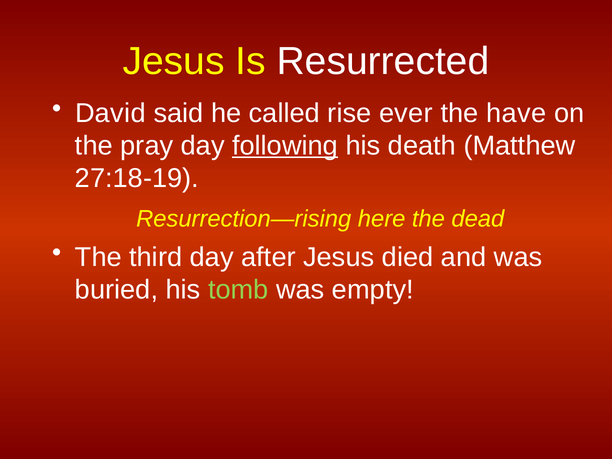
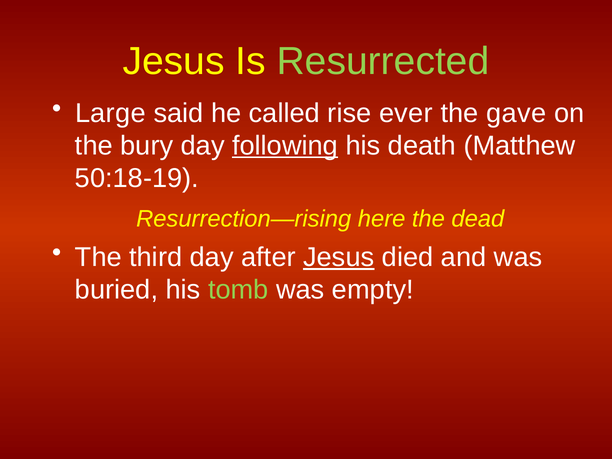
Resurrected colour: white -> light green
David: David -> Large
have: have -> gave
pray: pray -> bury
27:18-19: 27:18-19 -> 50:18-19
Jesus at (339, 257) underline: none -> present
